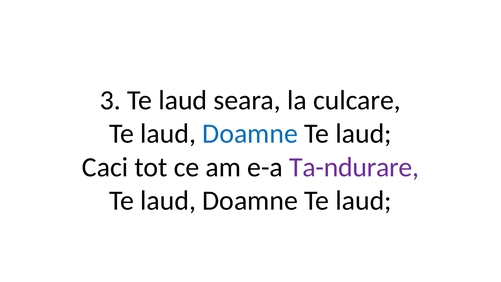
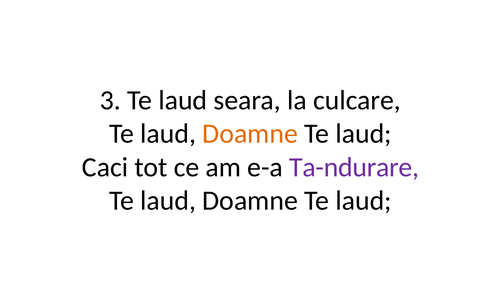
Doamne at (250, 134) colour: blue -> orange
